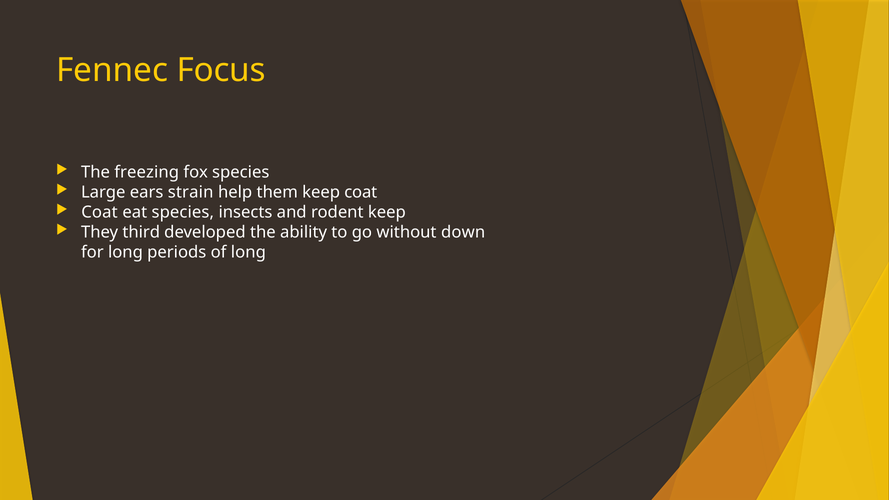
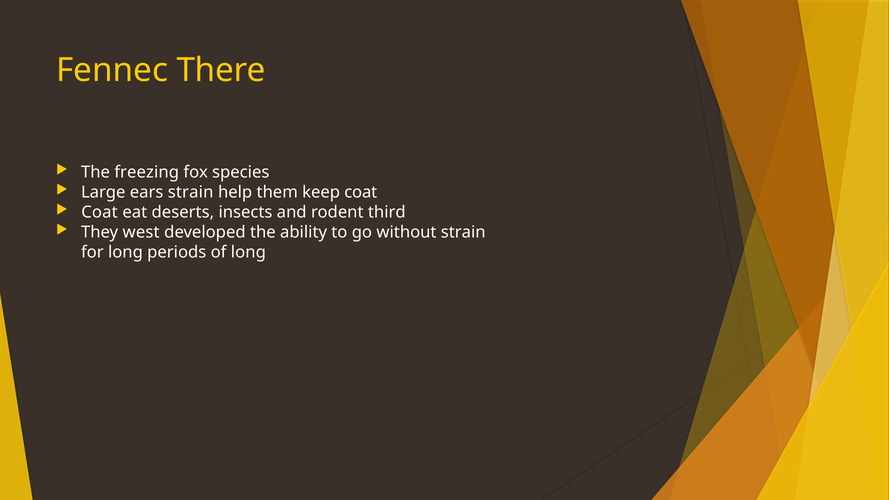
Focus: Focus -> There
eat species: species -> deserts
rodent keep: keep -> third
third: third -> west
without down: down -> strain
